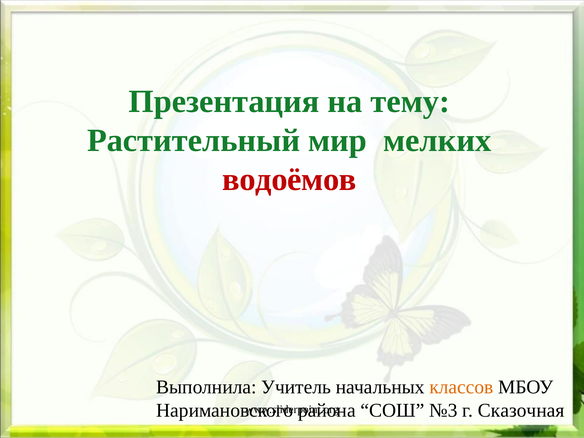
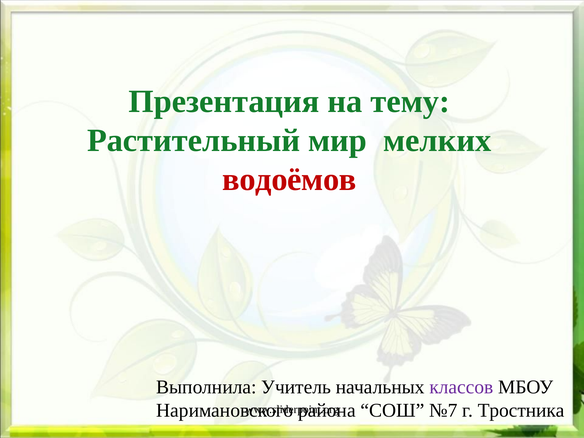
классов colour: orange -> purple
№3: №3 -> №7
Сказочная: Сказочная -> Тростника
